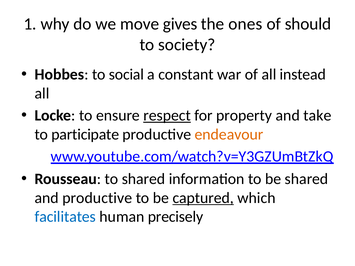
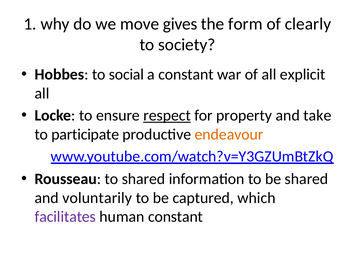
ones: ones -> form
should: should -> clearly
instead: instead -> explicit
and productive: productive -> voluntarily
captured underline: present -> none
facilitates colour: blue -> purple
human precisely: precisely -> constant
